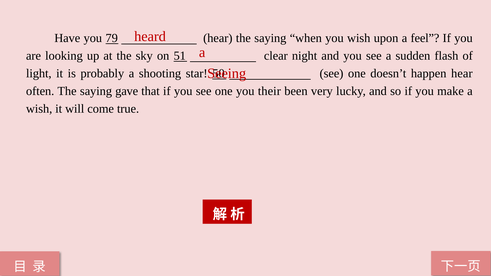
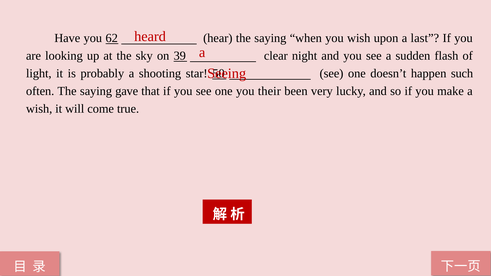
79: 79 -> 62
feel: feel -> last
51: 51 -> 39
happen hear: hear -> such
